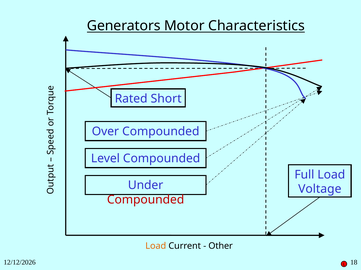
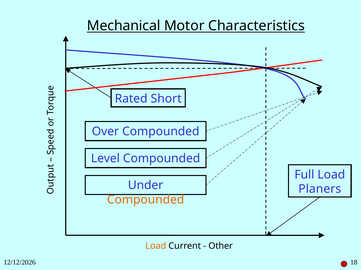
Generators: Generators -> Mechanical
Voltage: Voltage -> Planers
Compounded at (146, 200) colour: red -> orange
